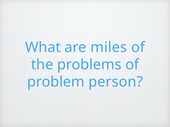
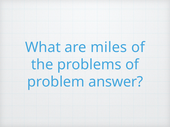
person: person -> answer
